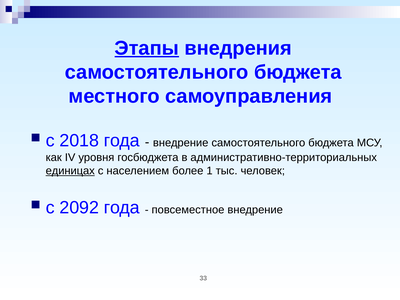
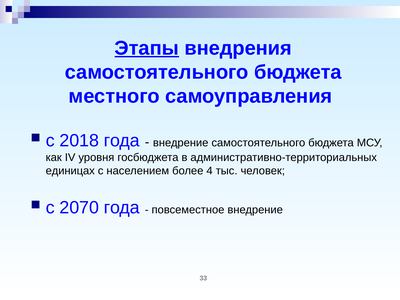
единицах underline: present -> none
1: 1 -> 4
2092: 2092 -> 2070
